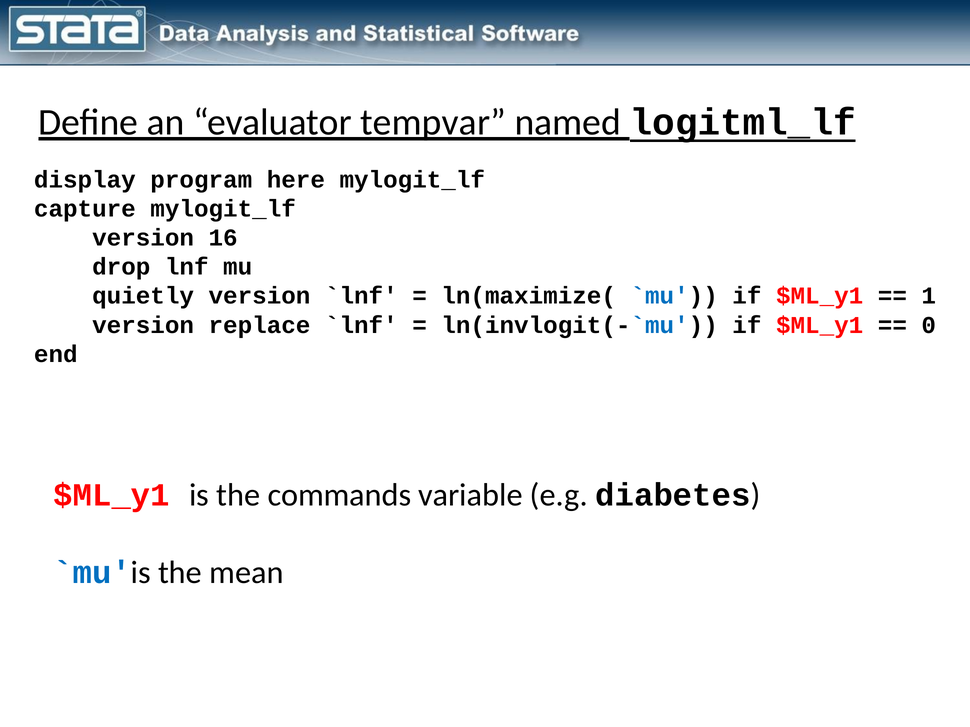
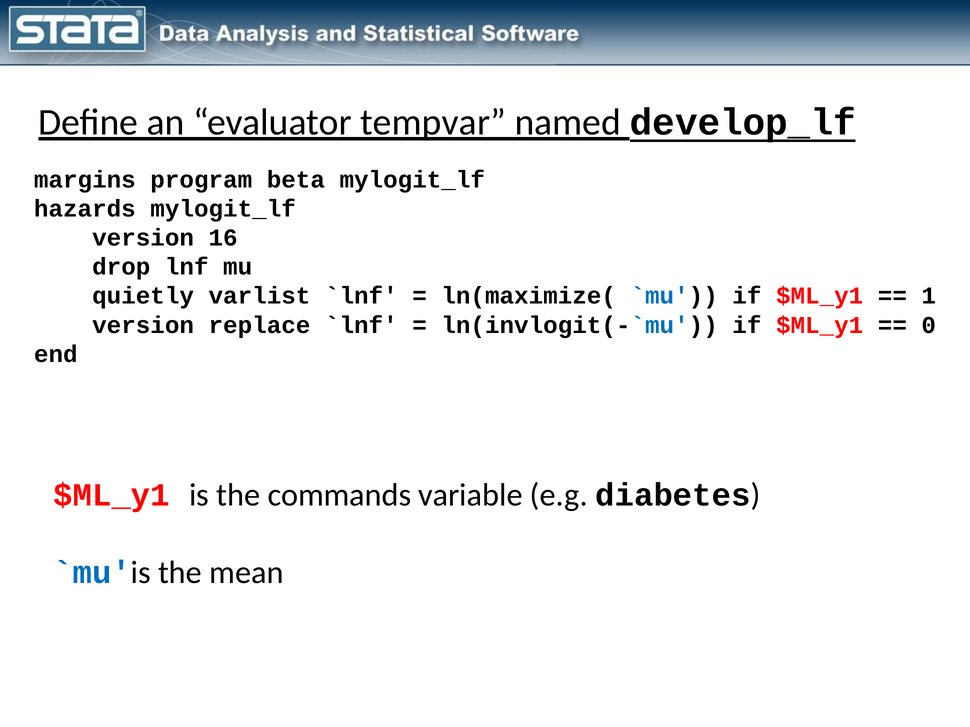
logitml_lf: logitml_lf -> develop_lf
display: display -> margins
here: here -> beta
capture: capture -> hazards
quietly version: version -> varlist
